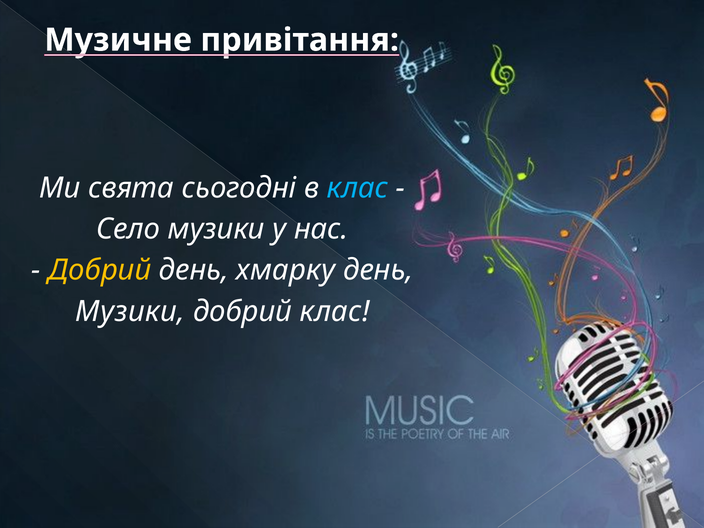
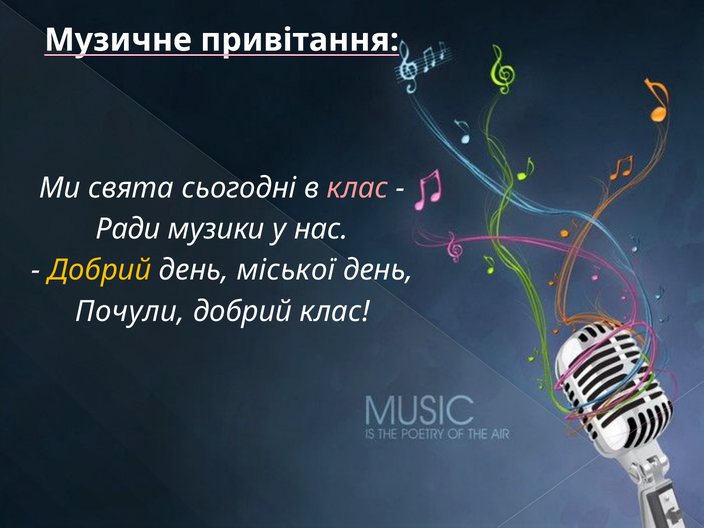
клас at (358, 188) colour: light blue -> pink
Село: Село -> Ради
хмарку: хмарку -> міської
Музики at (130, 311): Музики -> Почули
